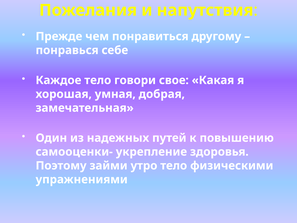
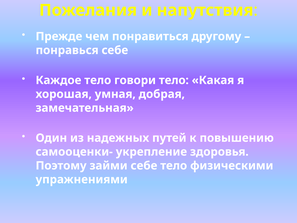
говори свое: свое -> тело
займи утро: утро -> себе
